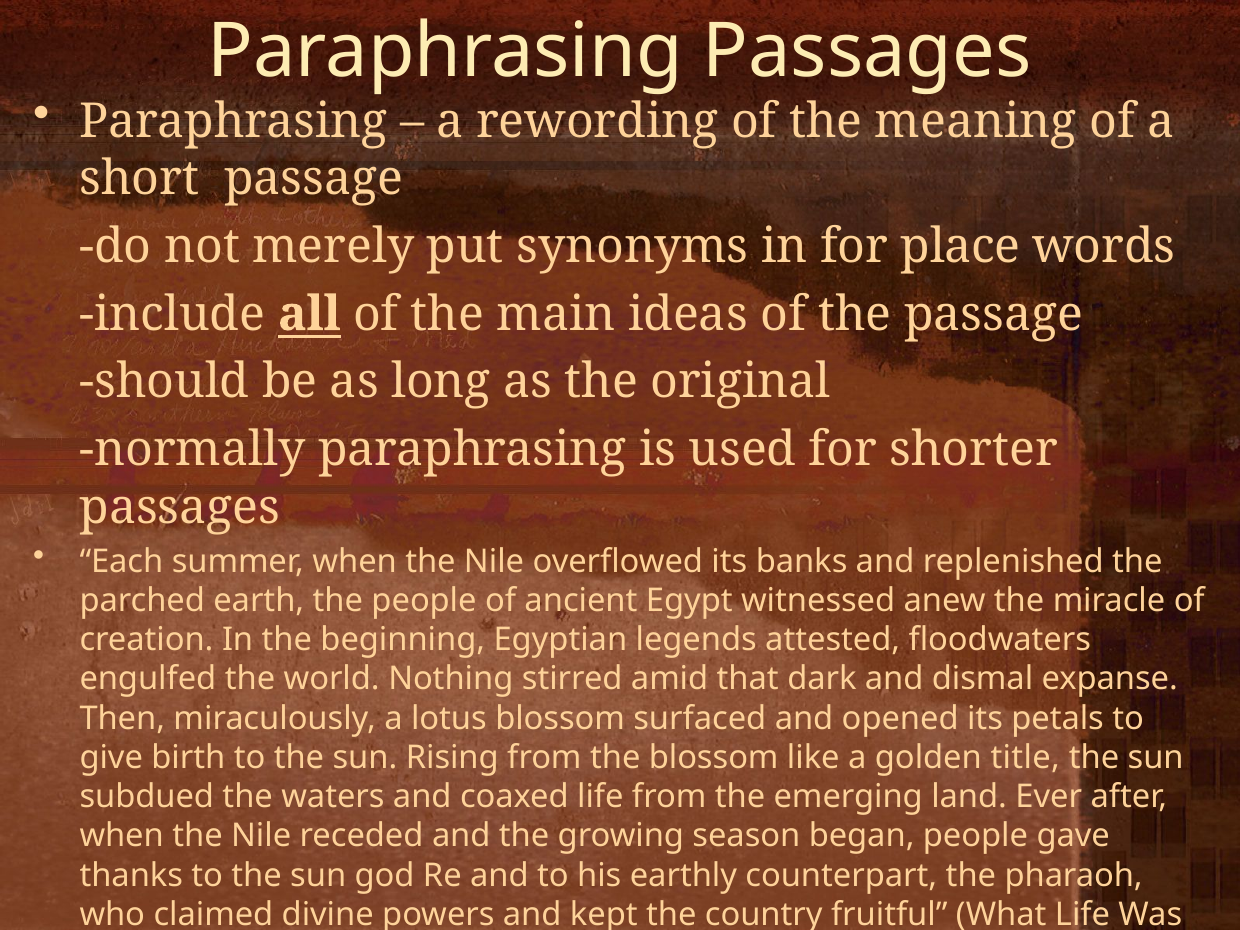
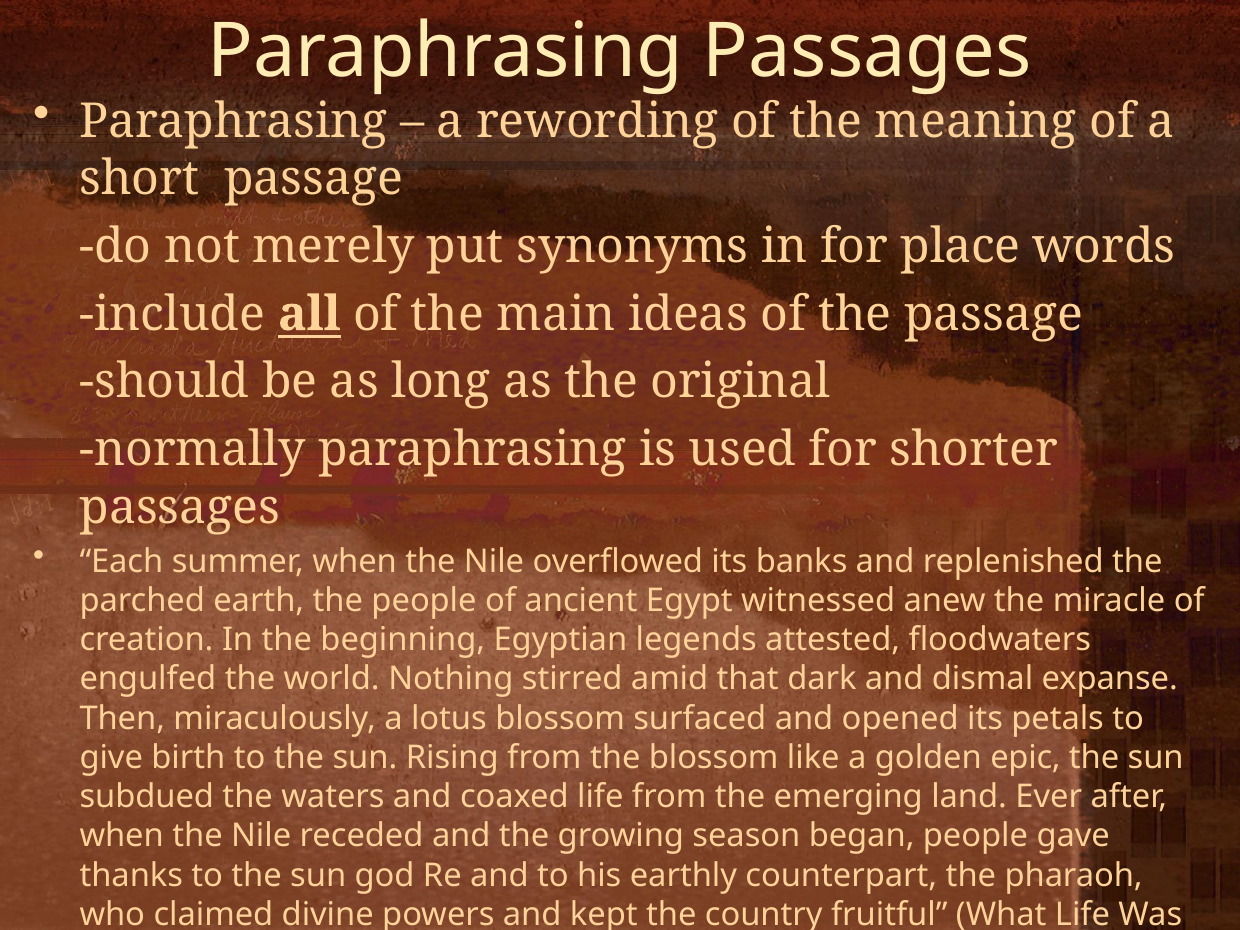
title: title -> epic
